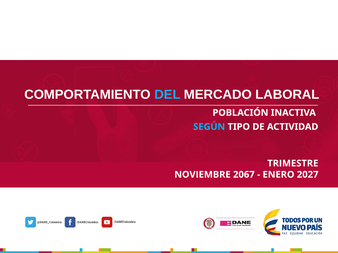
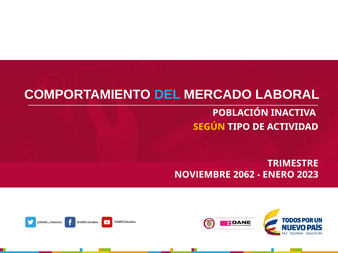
SEGÚN colour: light blue -> yellow
2067: 2067 -> 2062
2027: 2027 -> 2023
